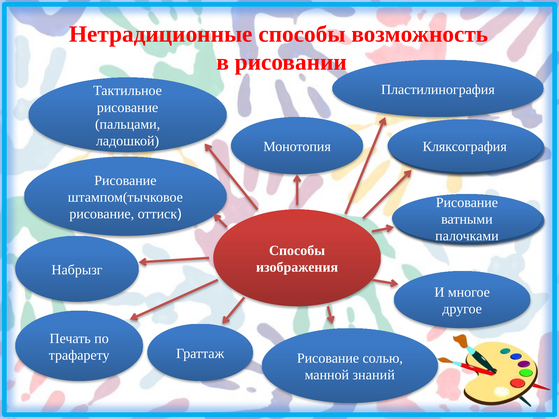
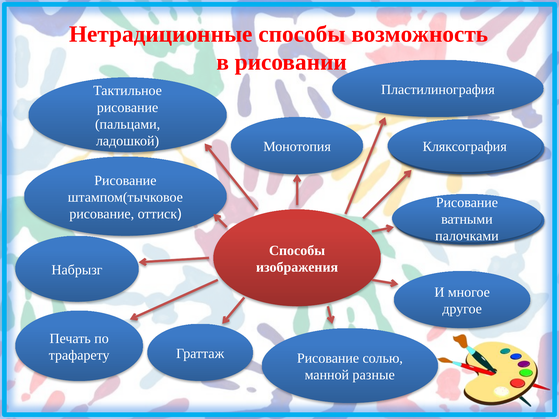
знаний: знаний -> разные
